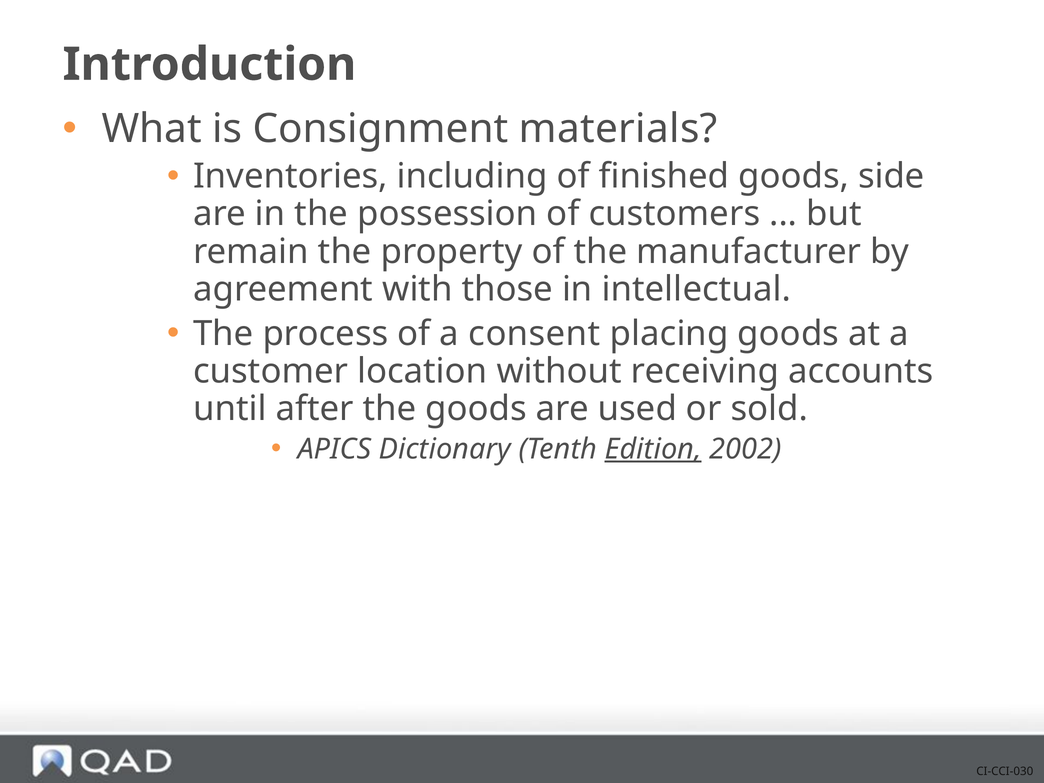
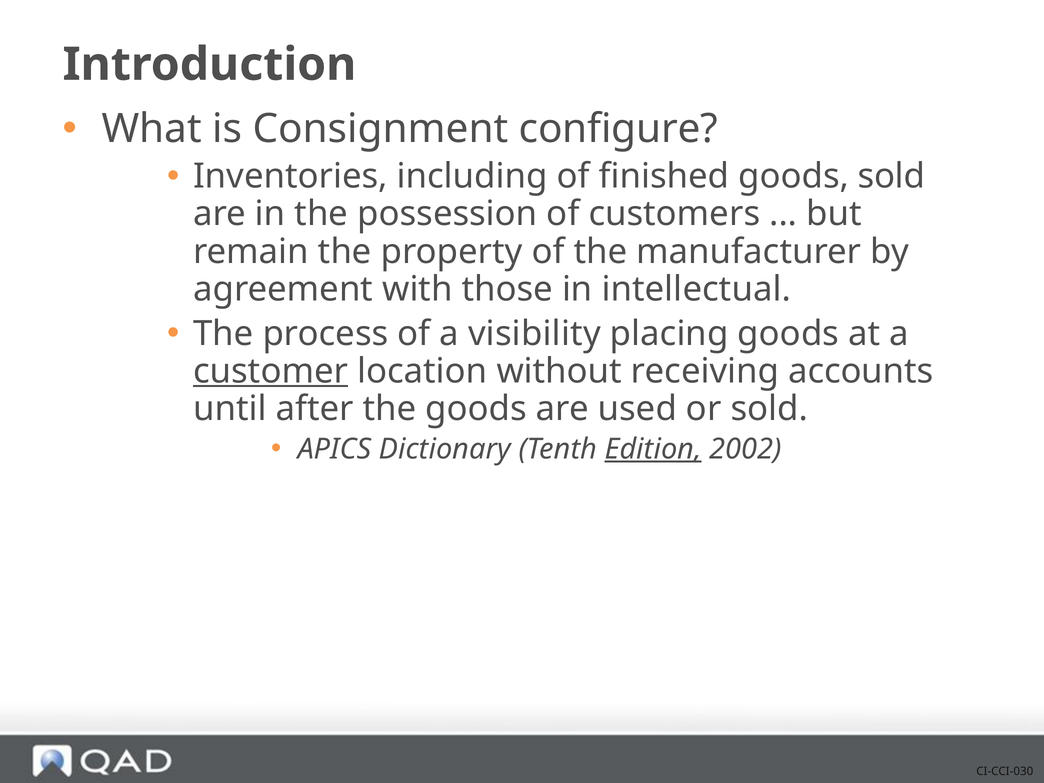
materials: materials -> configure
goods side: side -> sold
consent: consent -> visibility
customer underline: none -> present
